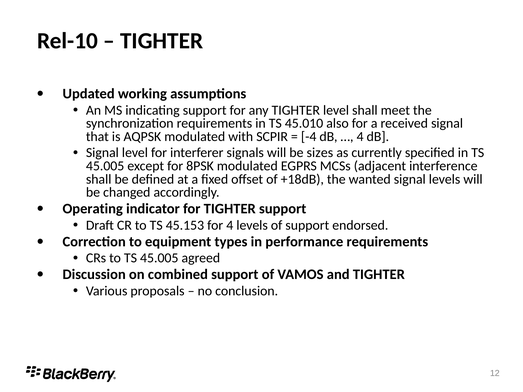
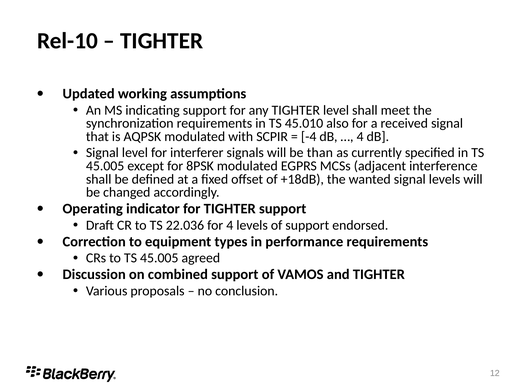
sizes: sizes -> than
45.153: 45.153 -> 22.036
